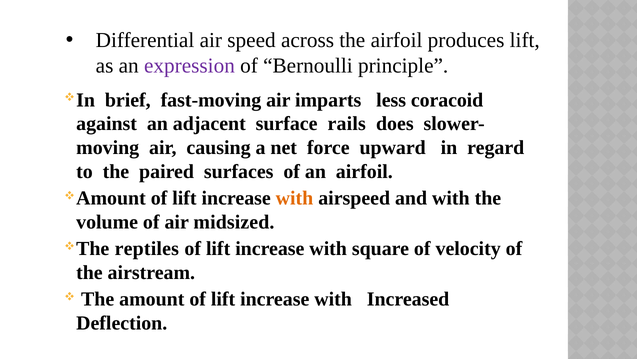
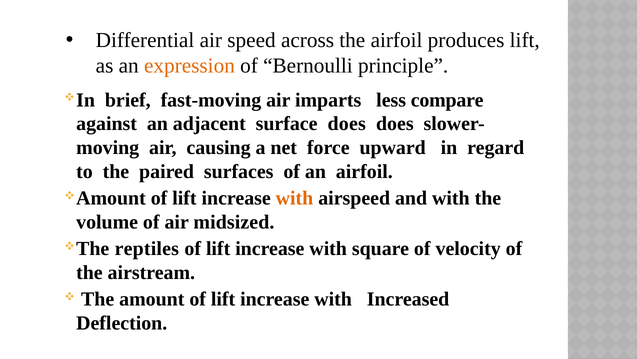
expression colour: purple -> orange
coracoid: coracoid -> compare
surface rails: rails -> does
